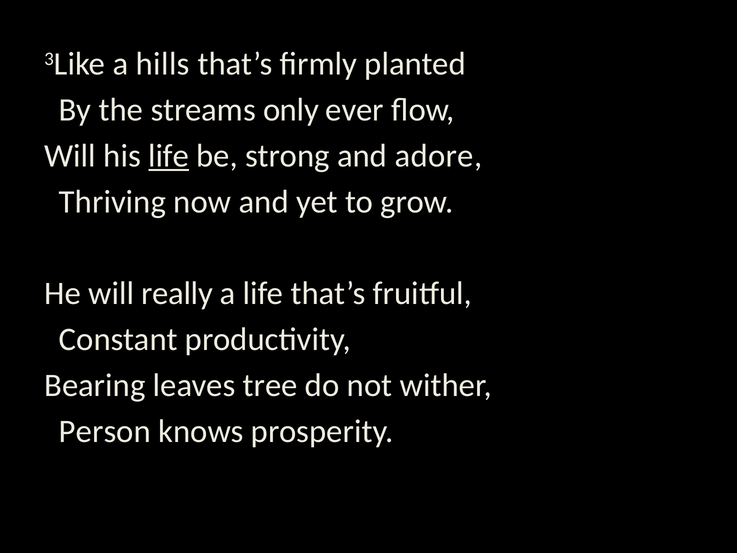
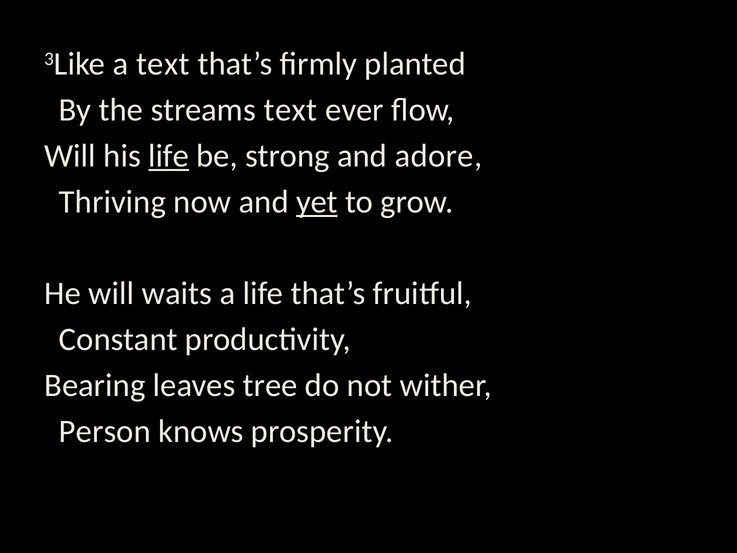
a hills: hills -> text
streams only: only -> text
yet underline: none -> present
really: really -> waits
